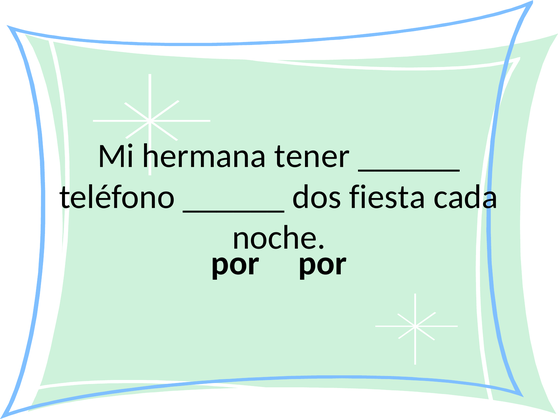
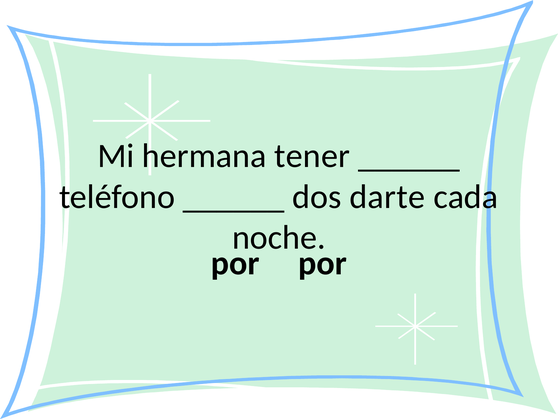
fiesta: fiesta -> darte
